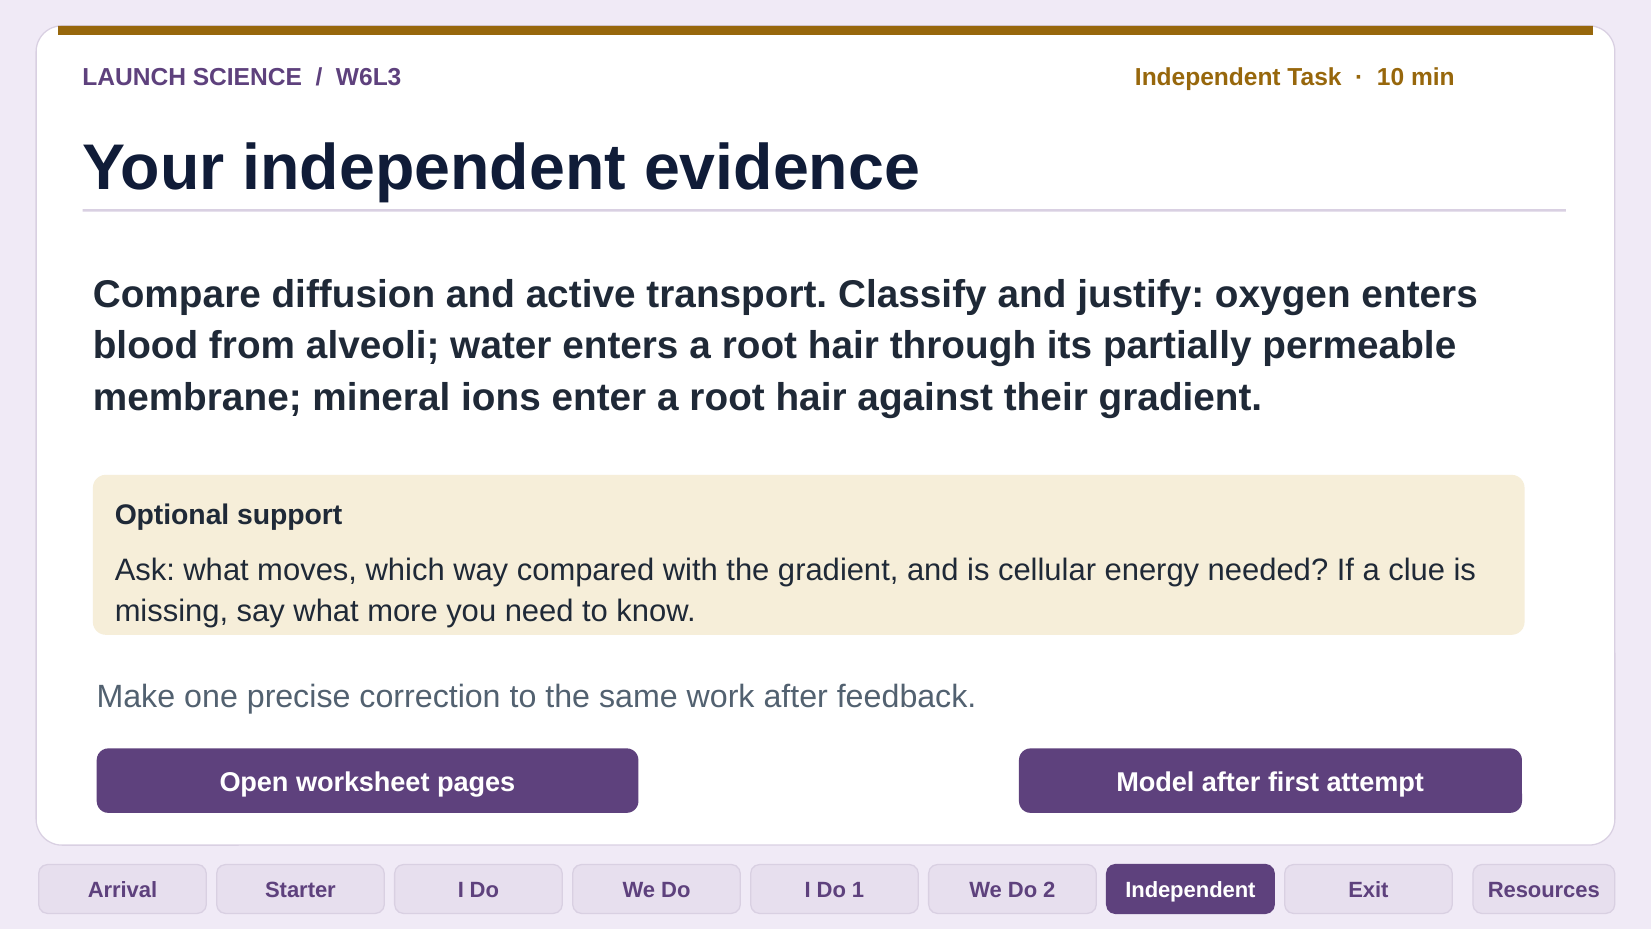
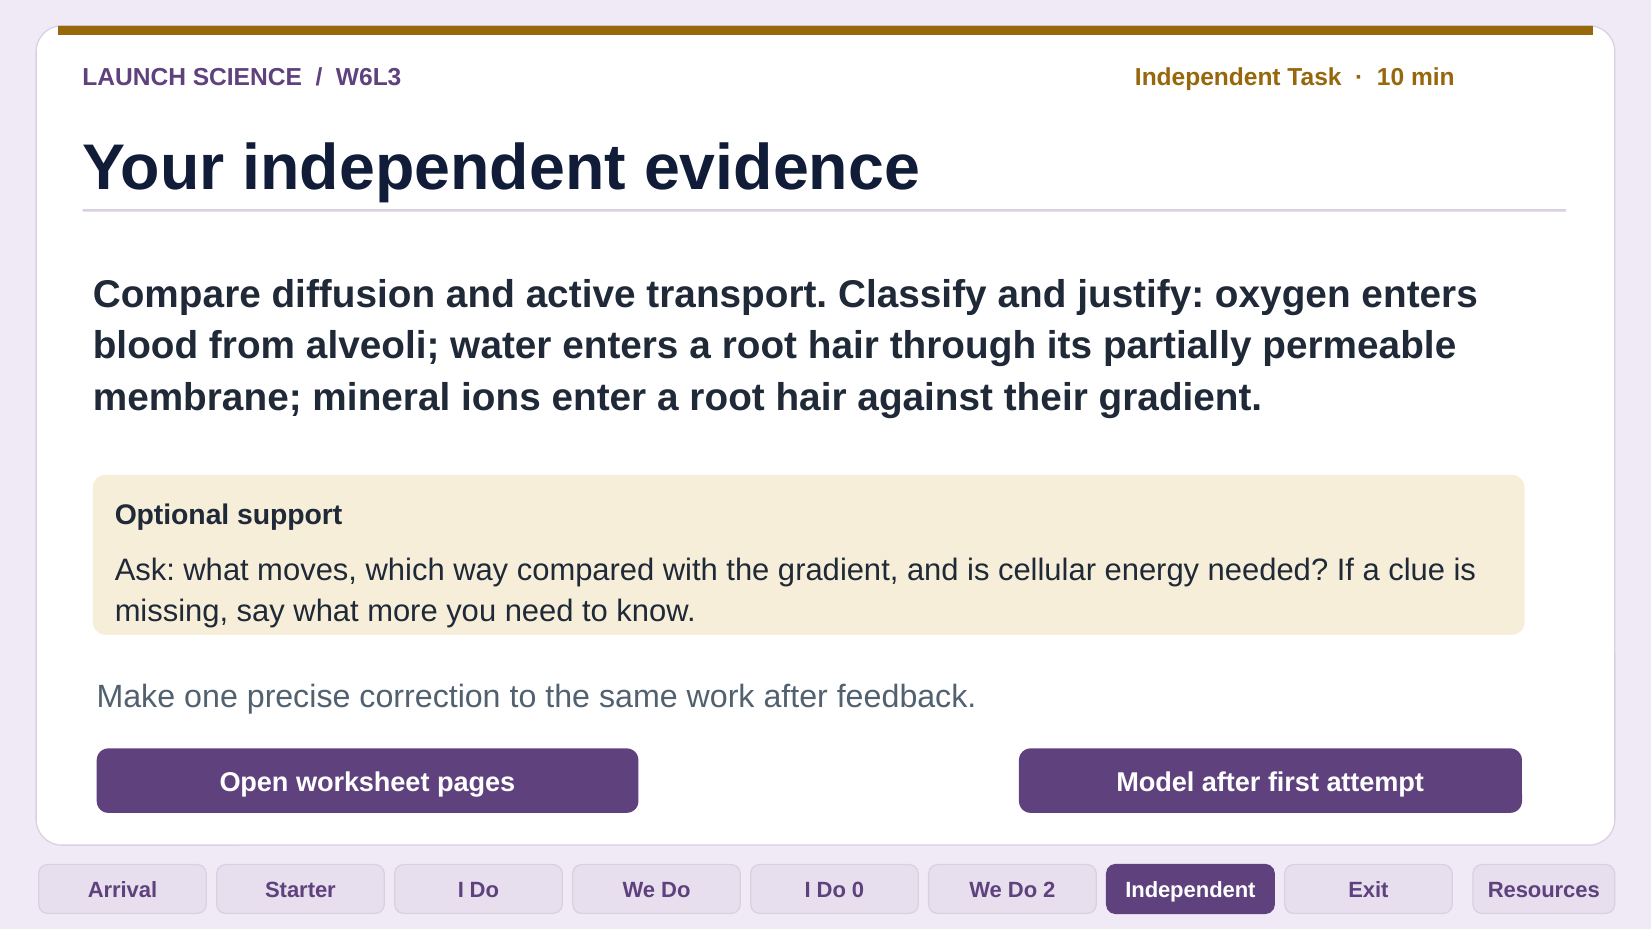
1: 1 -> 0
